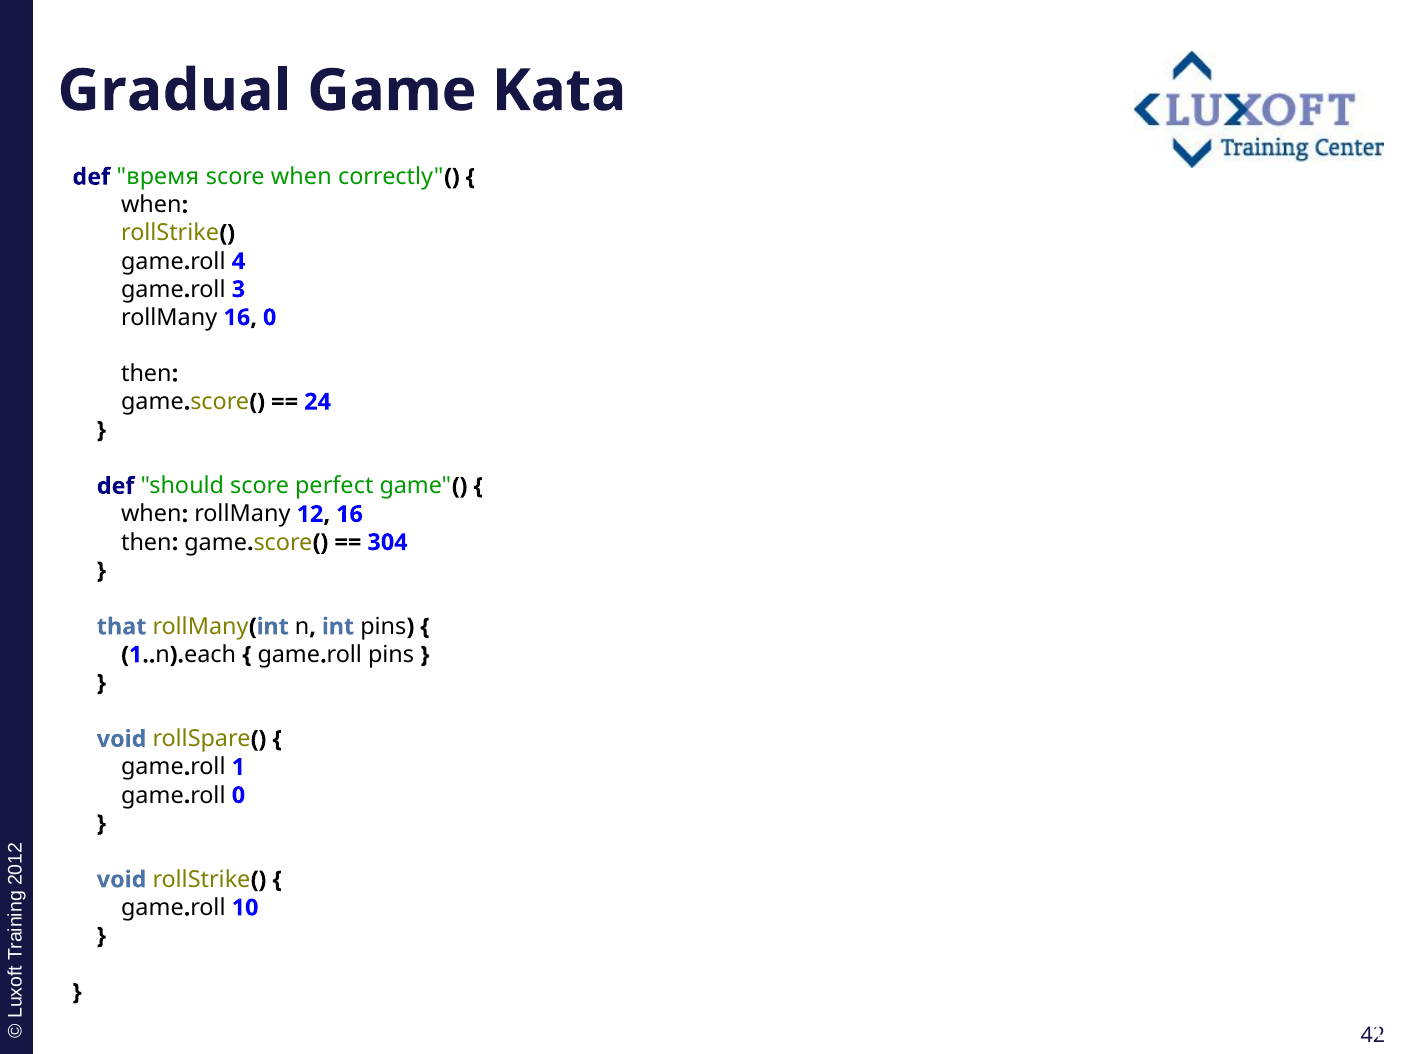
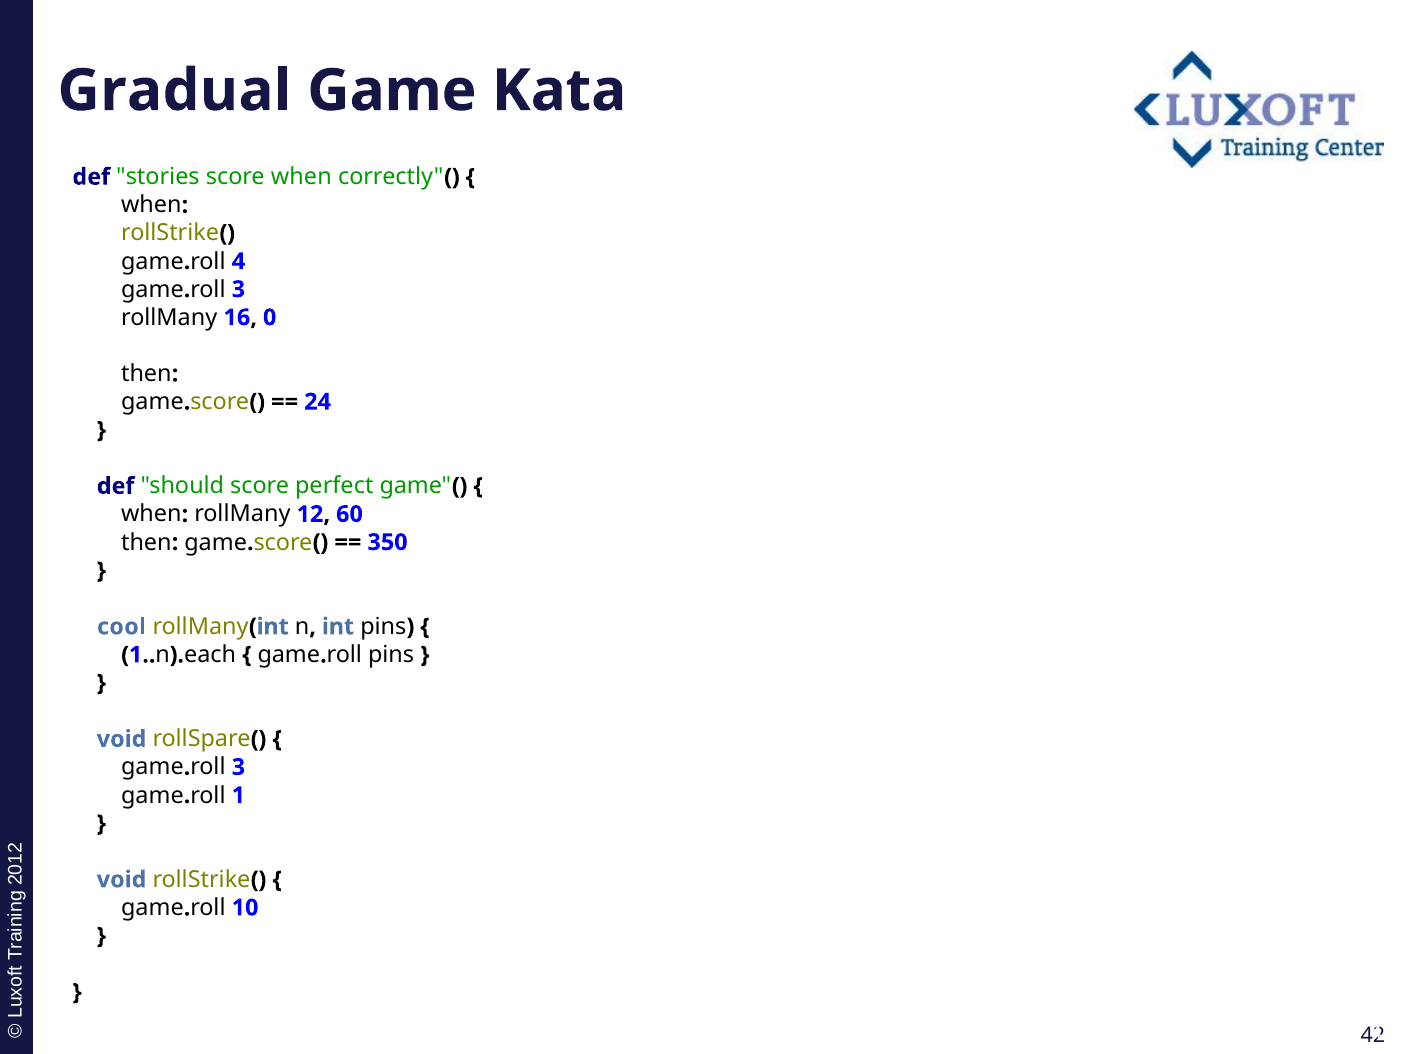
время: время -> stories
12 16: 16 -> 60
304: 304 -> 350
that: that -> cool
1 at (238, 768): 1 -> 3
game.roll 0: 0 -> 1
